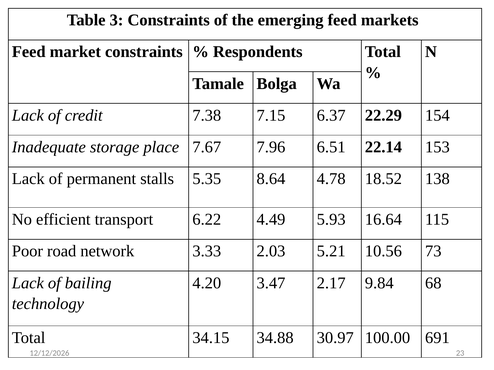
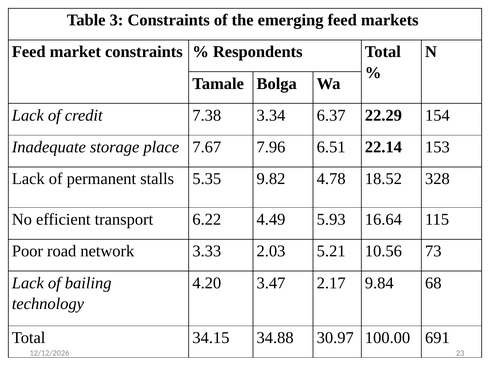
7.15: 7.15 -> 3.34
8.64: 8.64 -> 9.82
138: 138 -> 328
